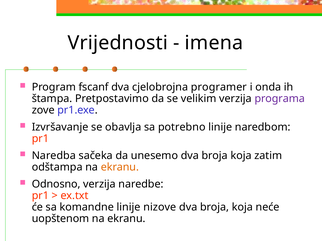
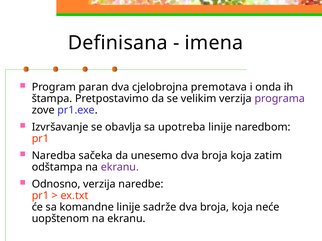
Vrijednosti: Vrijednosti -> Definisana
fscanf: fscanf -> paran
programer: programer -> premotava
potrebno: potrebno -> upotreba
ekranu at (120, 167) colour: orange -> purple
nizove: nizove -> sadrže
